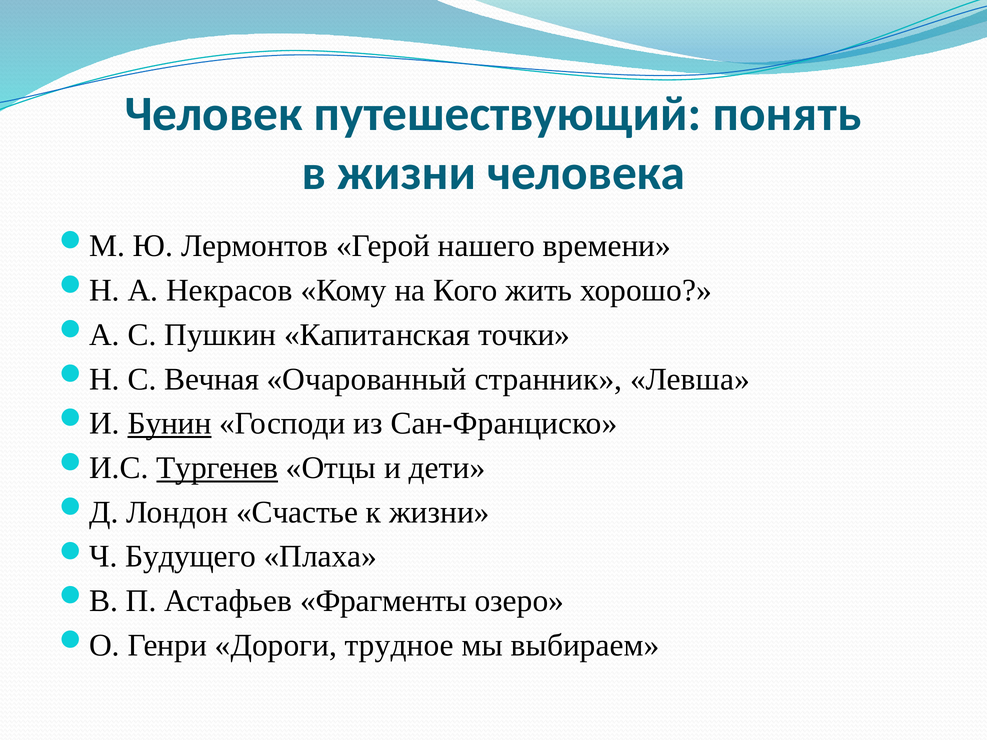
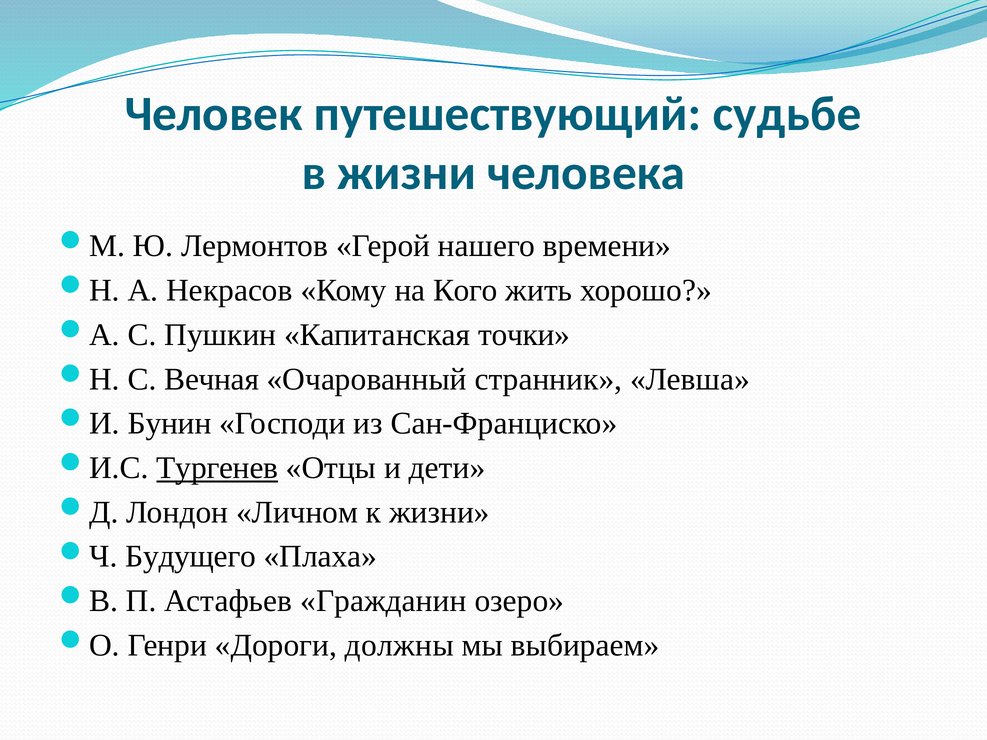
понять: понять -> судьбе
Бунин underline: present -> none
Счастье: Счастье -> Личном
Фрагменты: Фрагменты -> Гражданин
трудное: трудное -> должны
